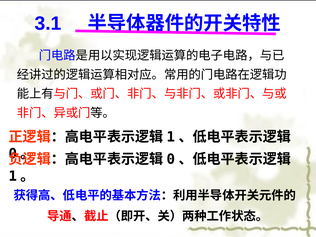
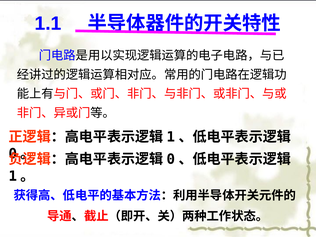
3.1: 3.1 -> 1.1
